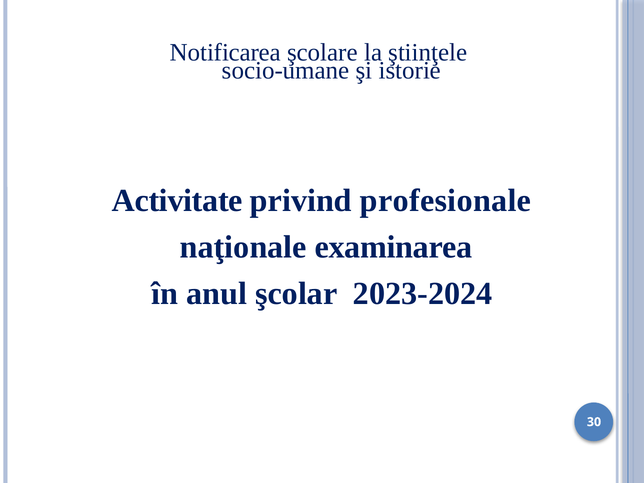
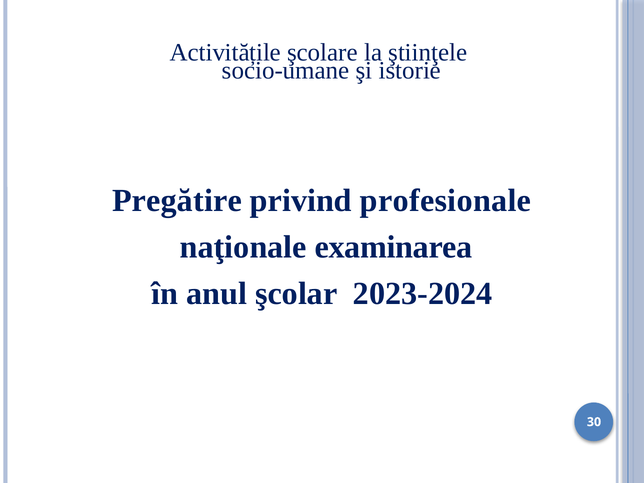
Notificarea: Notificarea -> Activitățile
Activitate: Activitate -> Pregătire
